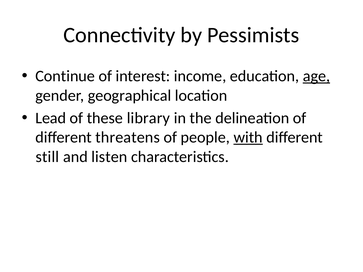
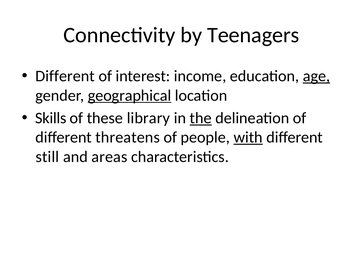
Pessimists: Pessimists -> Teenagers
Continue at (65, 76): Continue -> Different
geographical underline: none -> present
Lead: Lead -> Skills
the underline: none -> present
listen: listen -> areas
